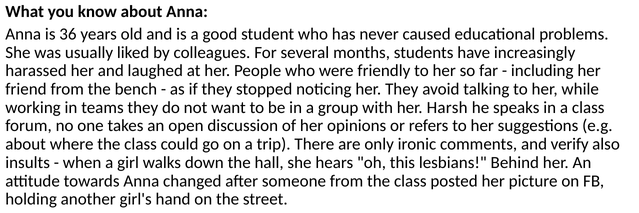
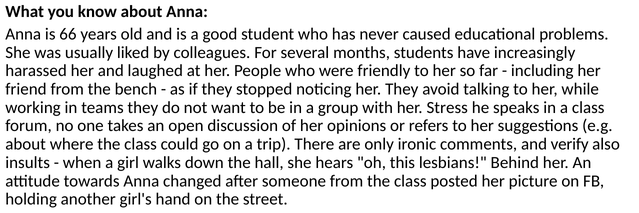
36: 36 -> 66
Harsh: Harsh -> Stress
